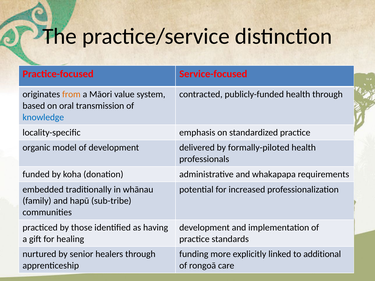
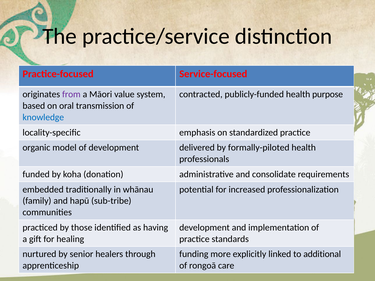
from colour: orange -> purple
health through: through -> purpose
whakapapa: whakapapa -> consolidate
